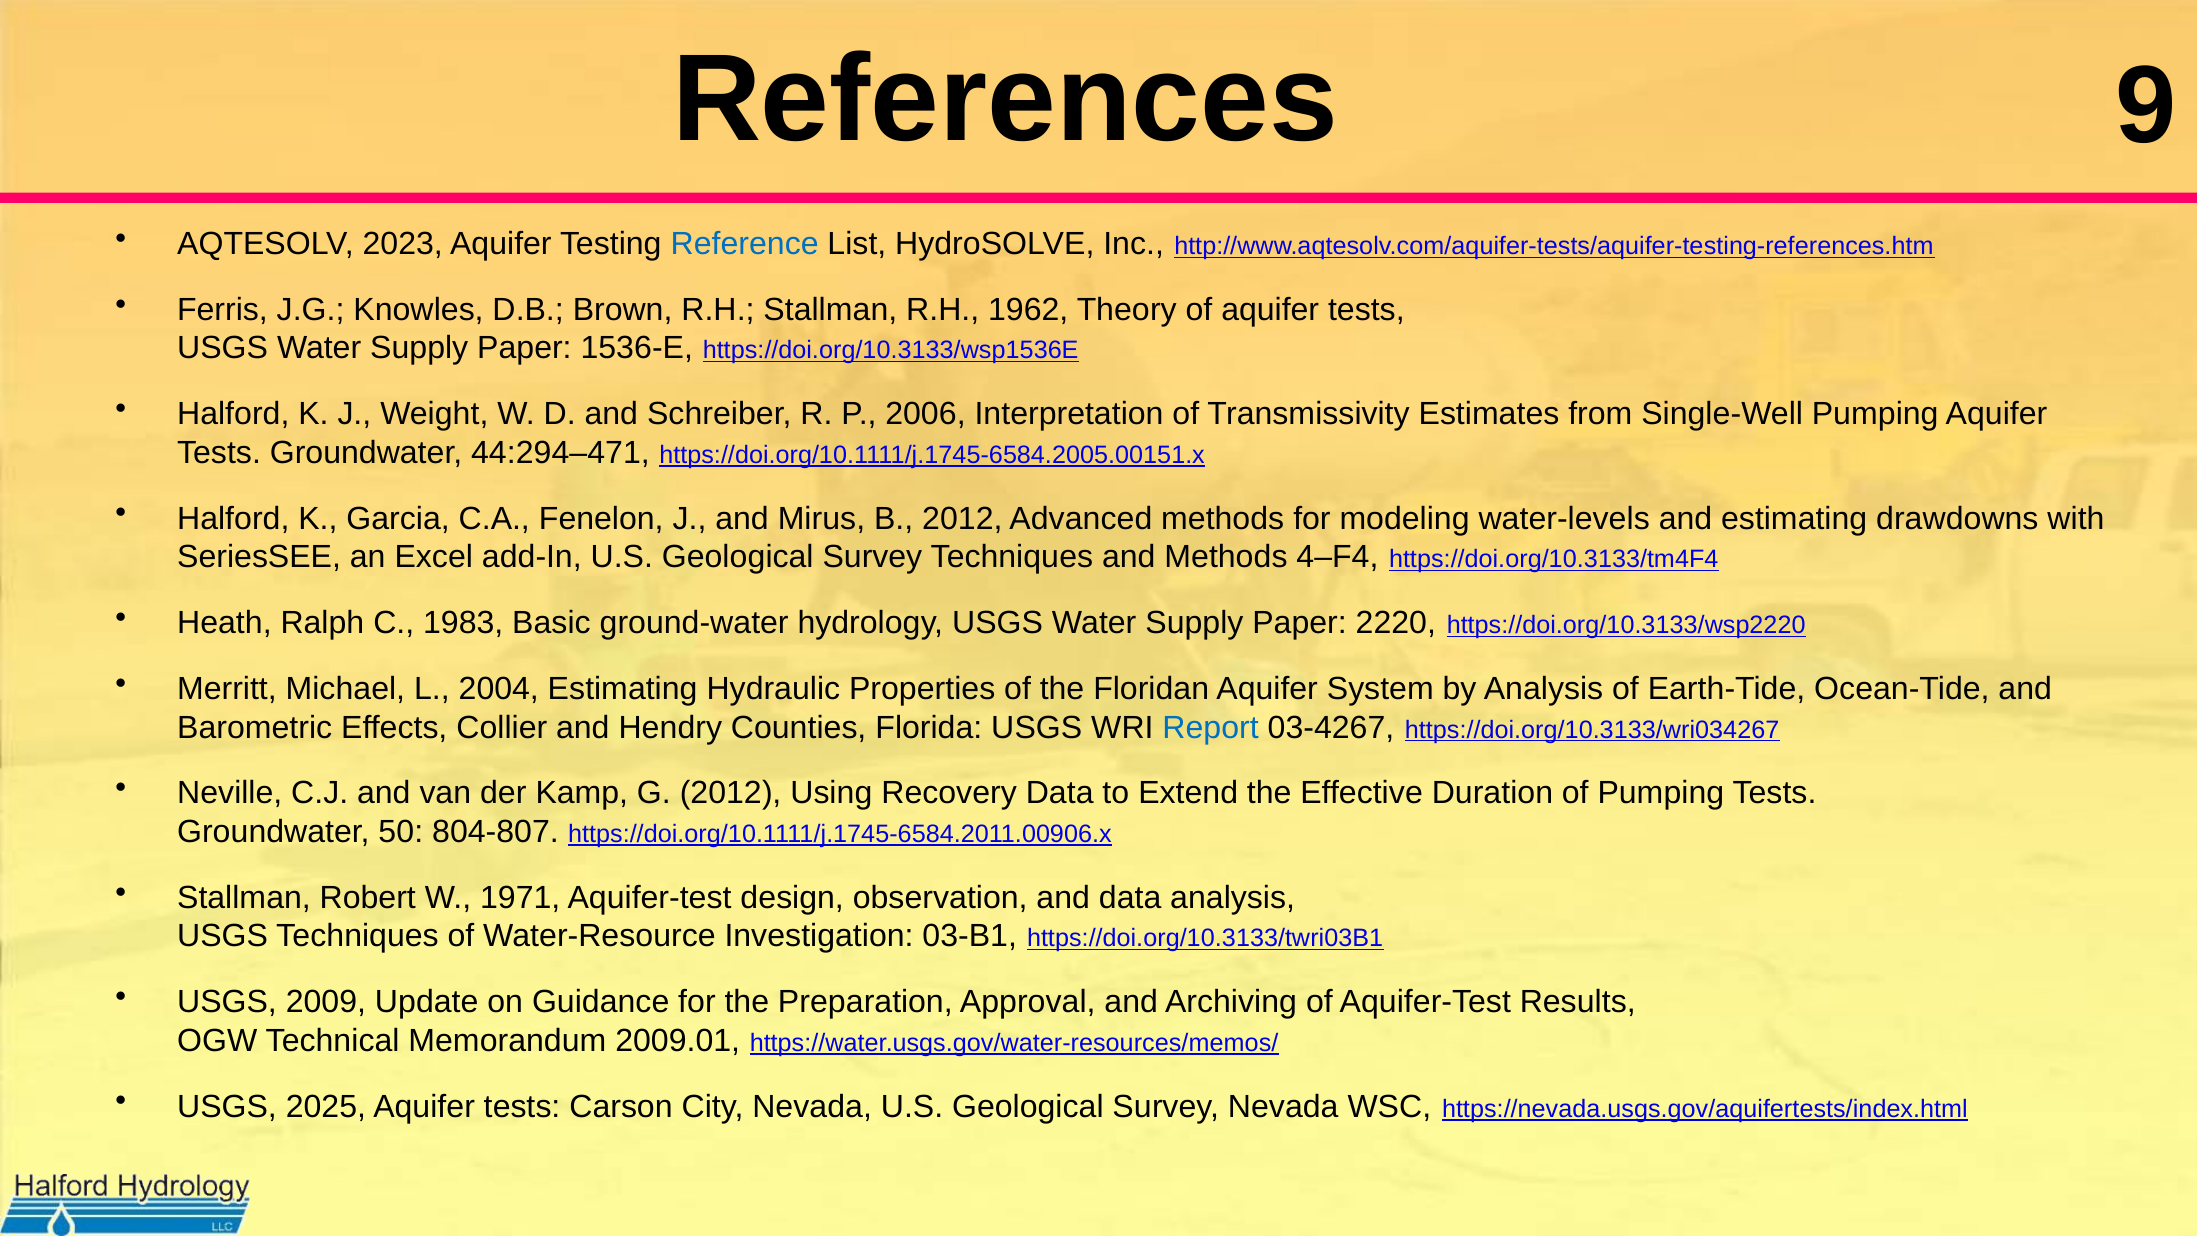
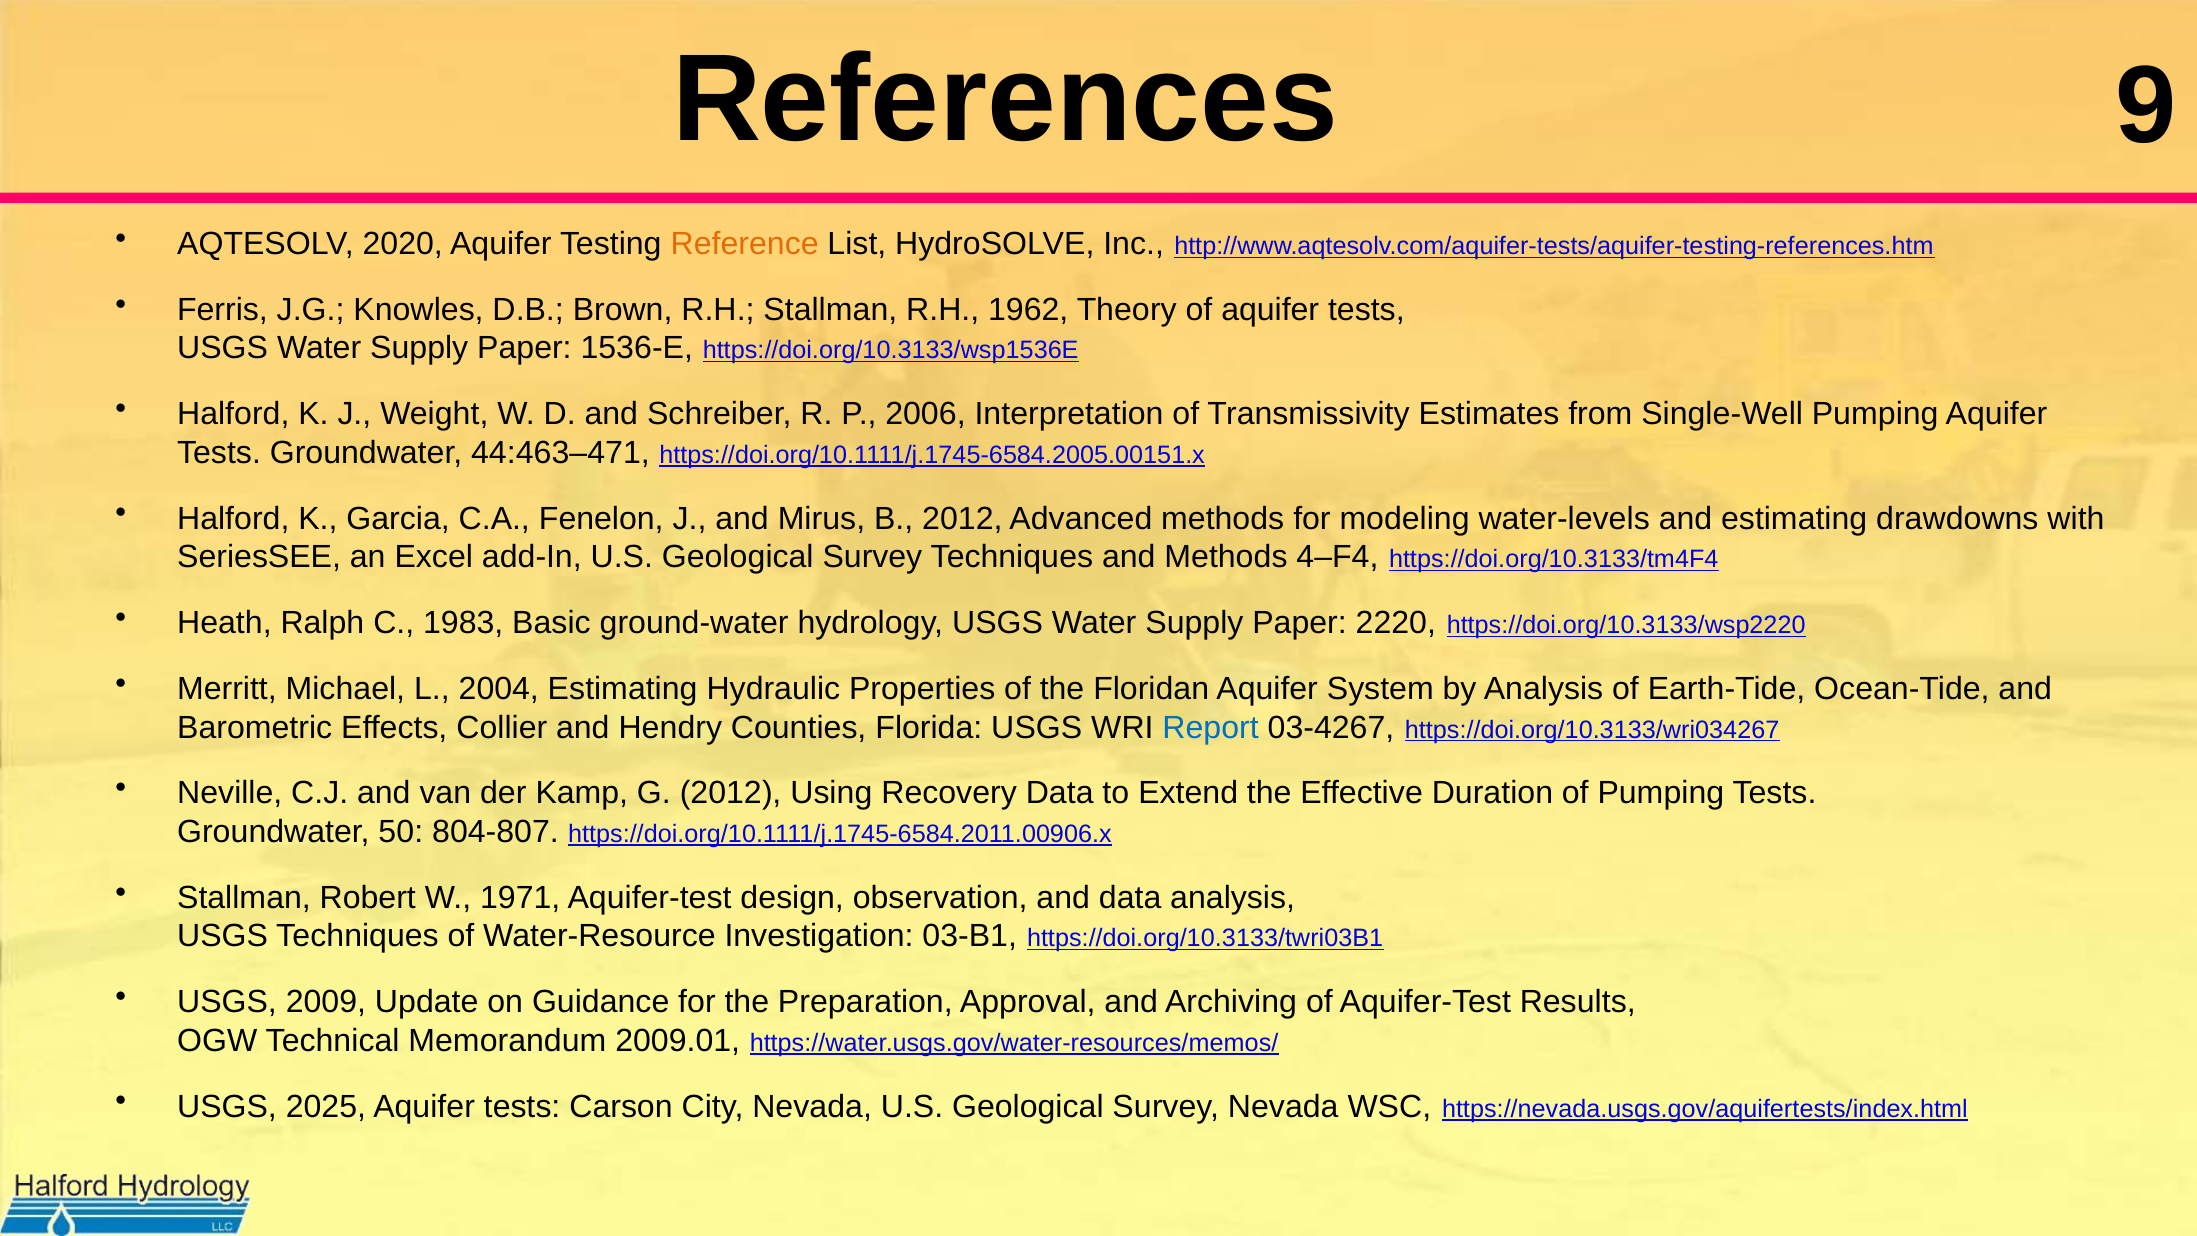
2023: 2023 -> 2020
Reference colour: blue -> orange
44:294–471: 44:294–471 -> 44:463–471
